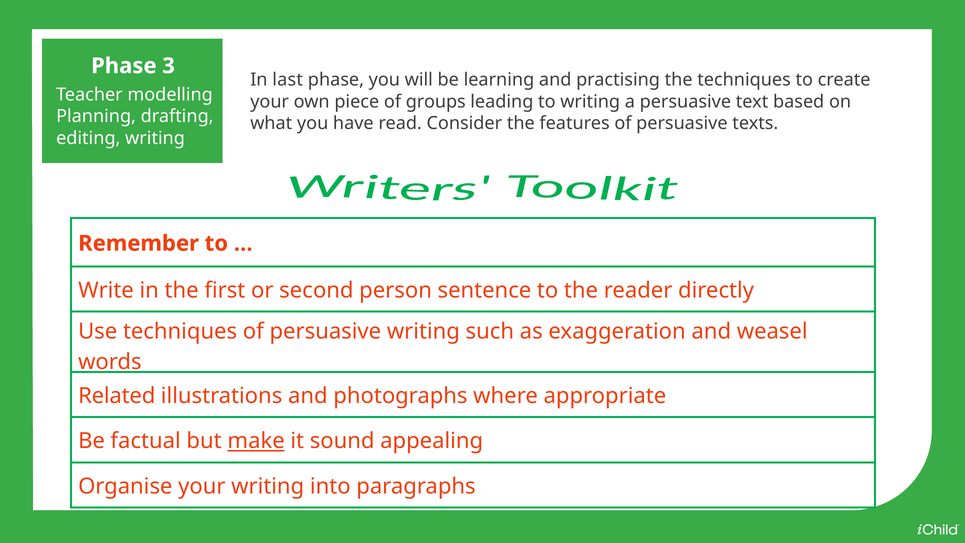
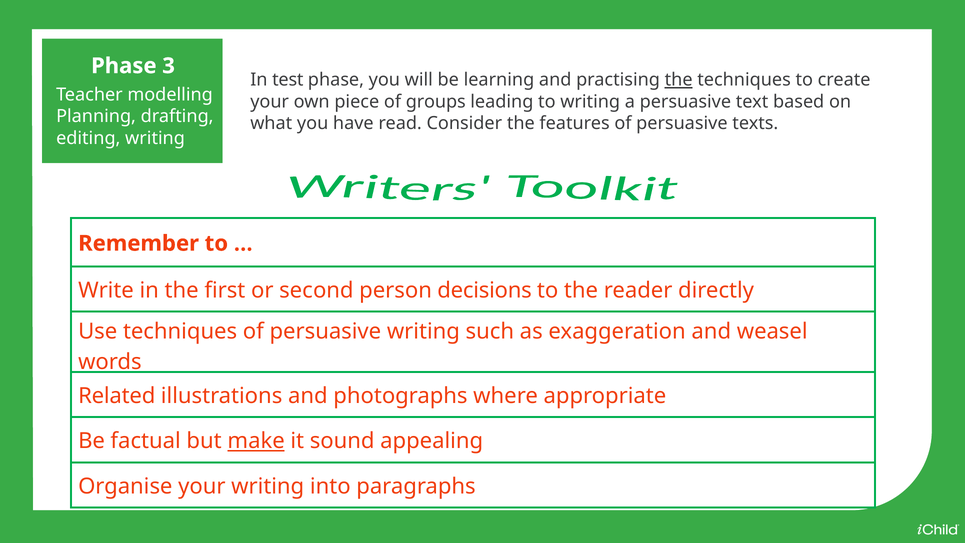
last: last -> test
the at (679, 80) underline: none -> present
sentence: sentence -> decisions
